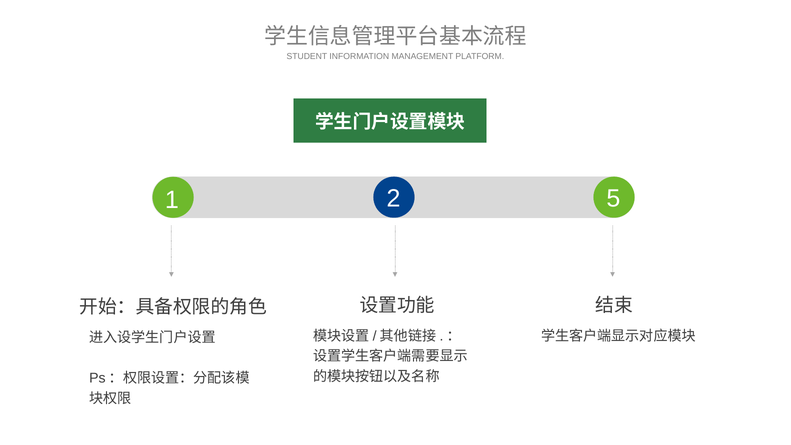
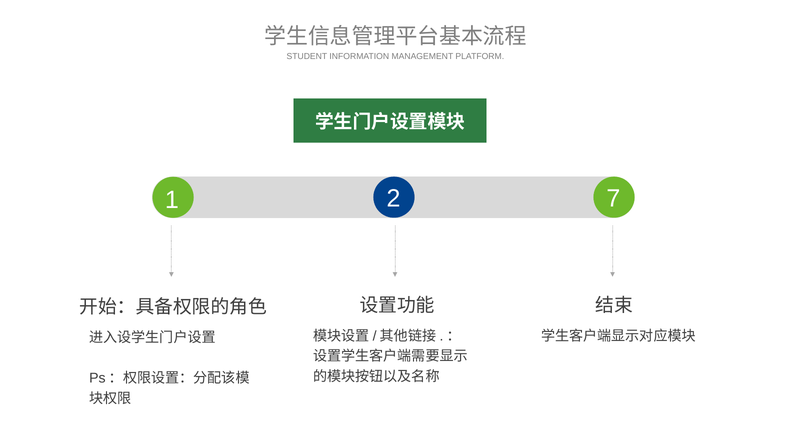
5: 5 -> 7
